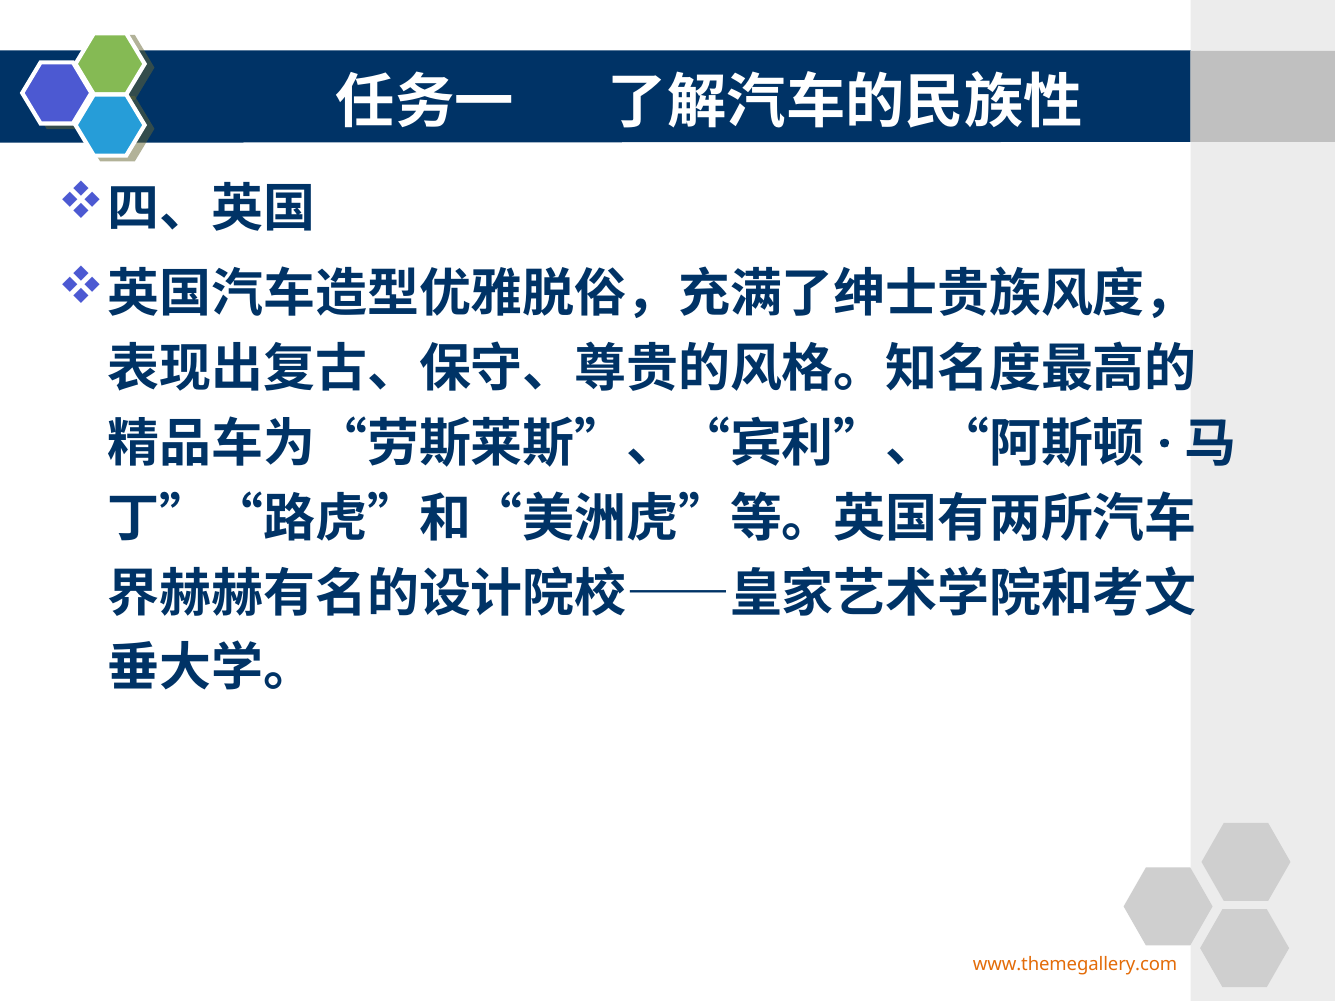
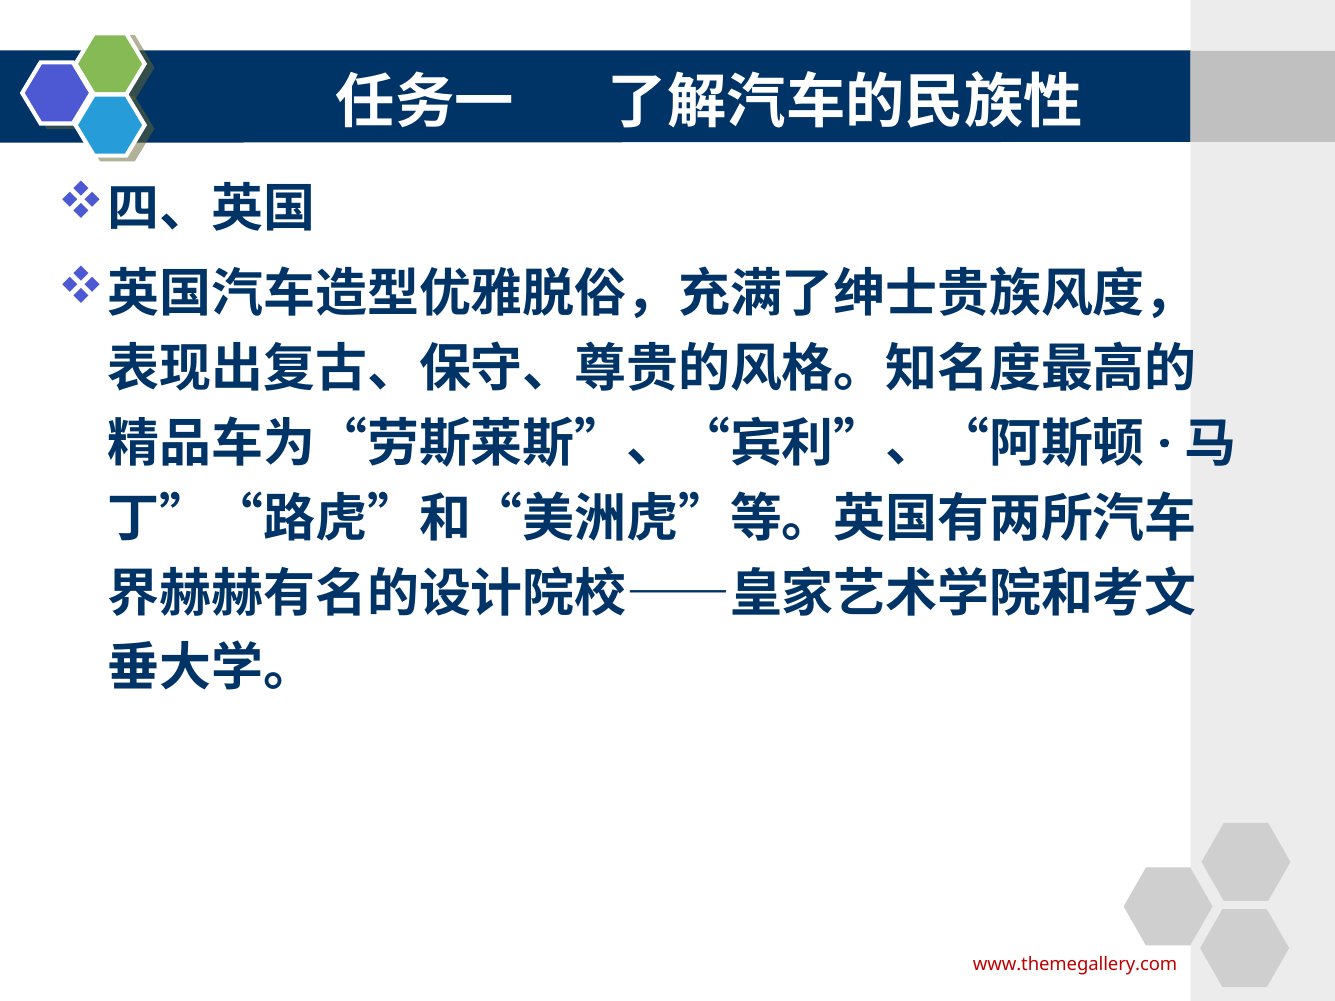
www.themegallery.com colour: orange -> red
